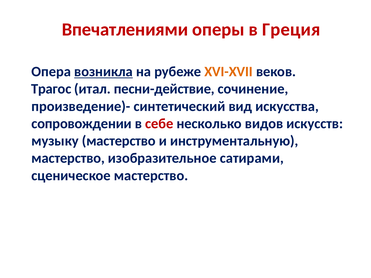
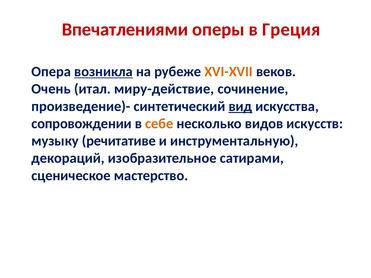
Трагос: Трагос -> Очень
песни-действие: песни-действие -> миру-действие
вид underline: none -> present
себе colour: red -> orange
музыку мастерство: мастерство -> речитативе
мастерство at (68, 158): мастерство -> декораций
